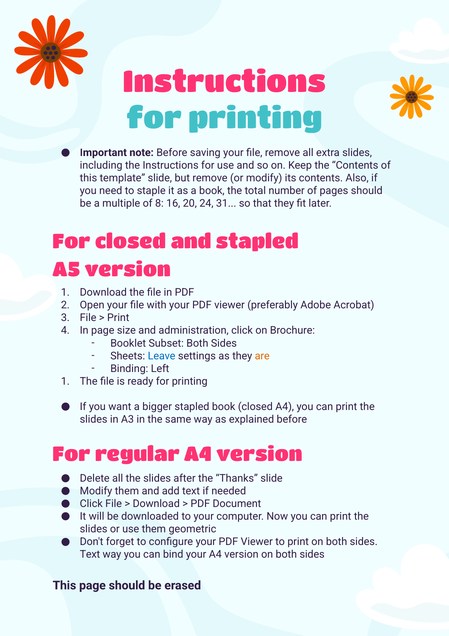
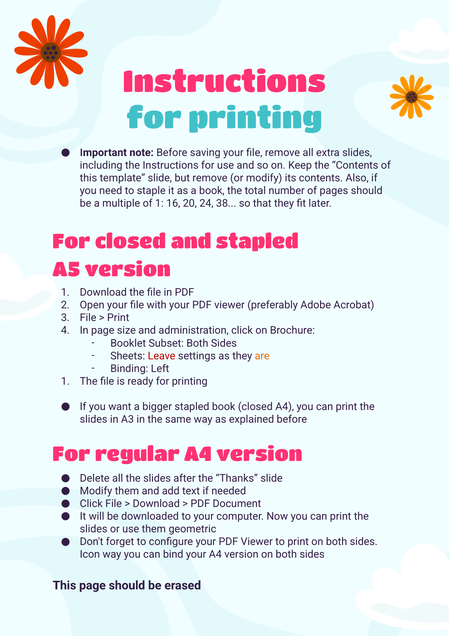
of 8: 8 -> 1
31: 31 -> 38
Leave colour: blue -> red
Text at (90, 554): Text -> Icon
